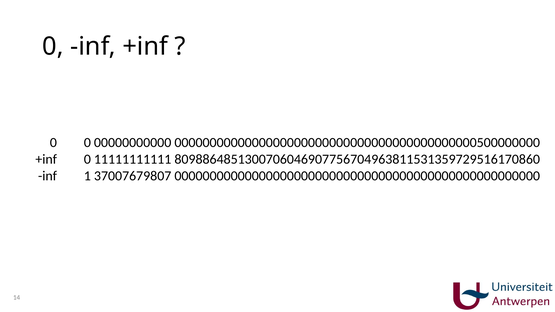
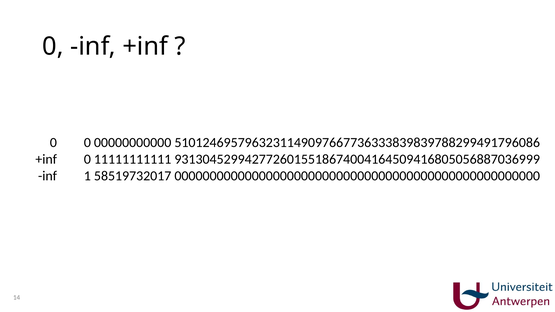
0000000000000000000000000000000000000000000500000000: 0000000000000000000000000000000000000000000500000000 -> 5101246957963231149097667736333839839788299491796086
8098864851300706046907756704963811531359729516170860: 8098864851300706046907756704963811531359729516170860 -> 9313045299427726015518674004164509416805056887036999
37007679807: 37007679807 -> 58519732017
